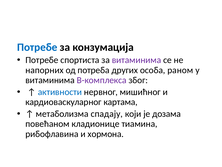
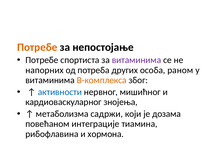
Потребе colour: blue -> orange
конзумација: конзумација -> непостојање
В-комплекса colour: purple -> orange
картама: картама -> знојења
спадају: спадају -> садржи
кладионице: кладионице -> интеграције
